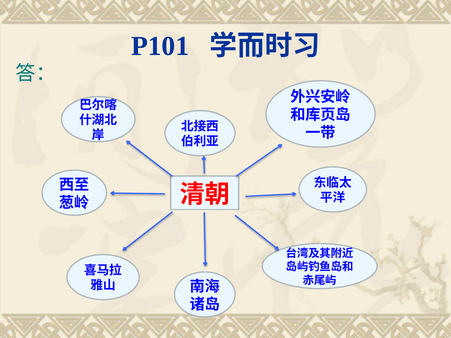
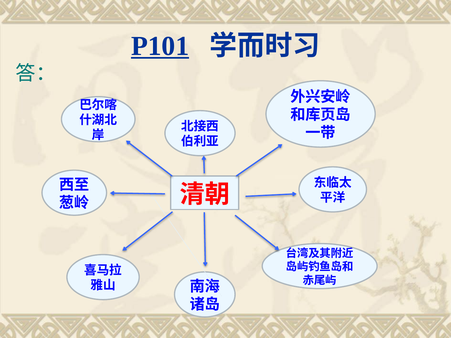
P101 underline: none -> present
